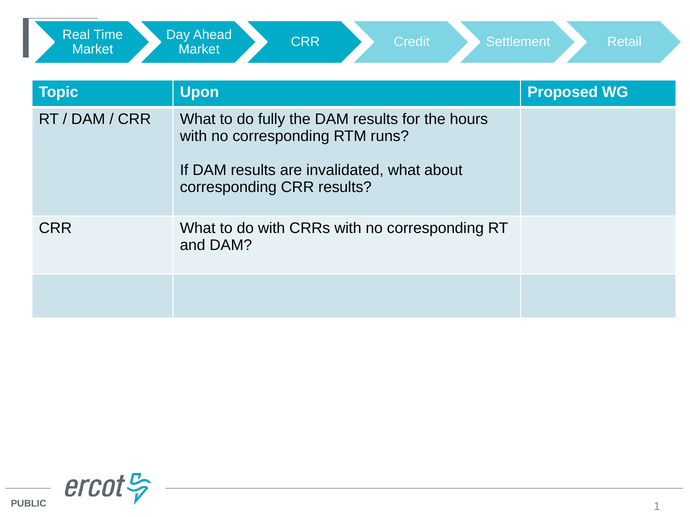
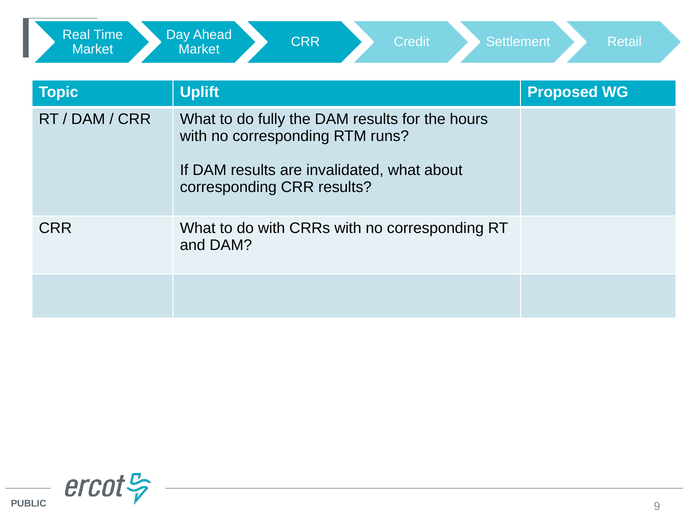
Upon: Upon -> Uplift
1: 1 -> 9
